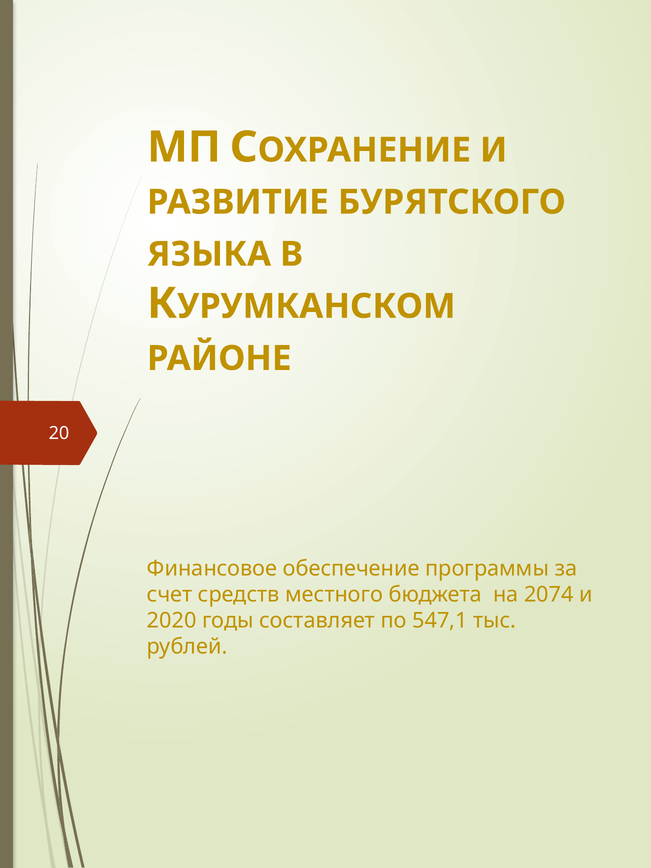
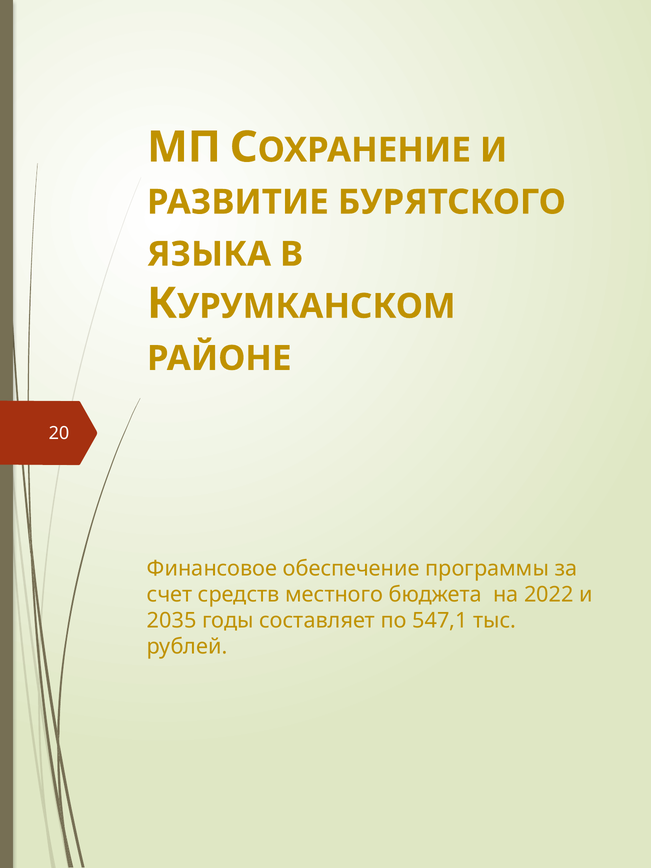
2074: 2074 -> 2022
2020: 2020 -> 2035
